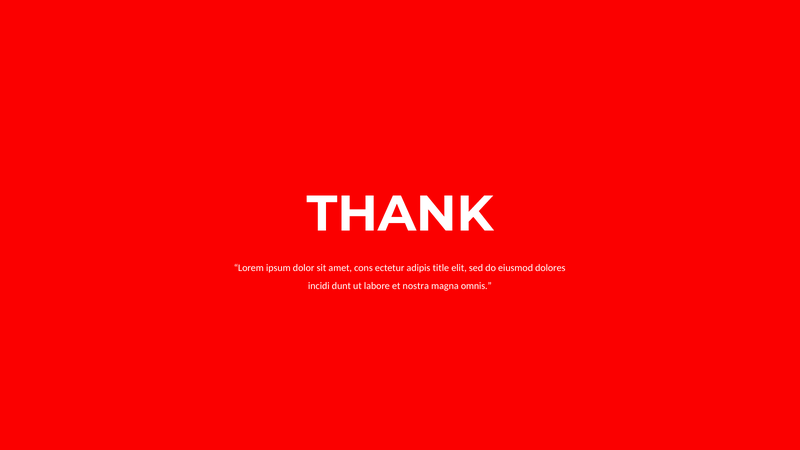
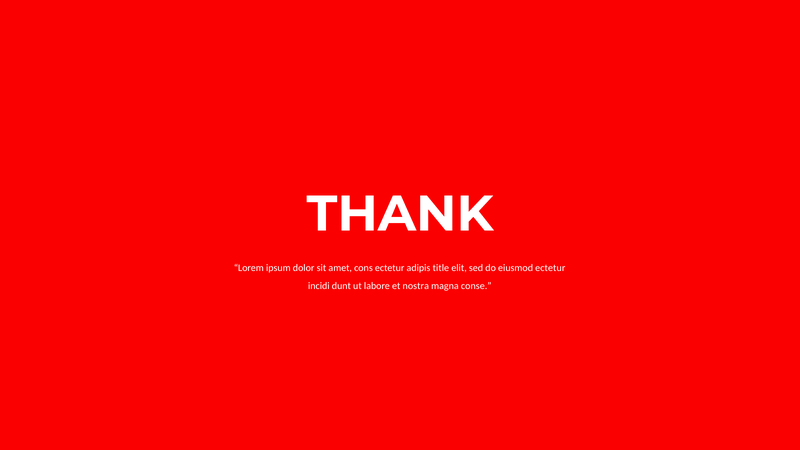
eiusmod dolores: dolores -> ectetur
omnis: omnis -> conse
